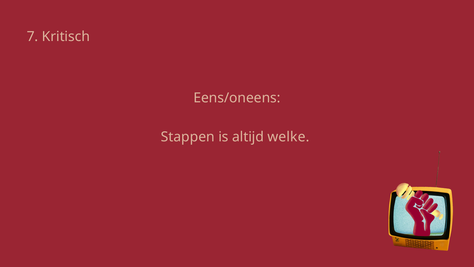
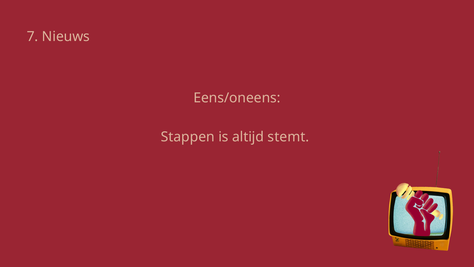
Kritisch: Kritisch -> Nieuws
welke: welke -> stemt
